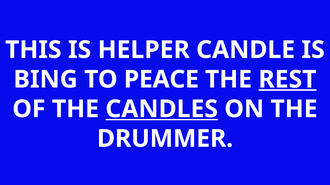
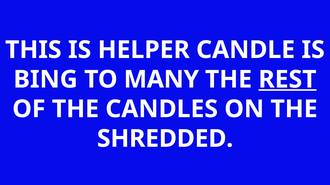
PEACE: PEACE -> MANY
CANDLES underline: present -> none
DRUMMER: DRUMMER -> SHREDDED
